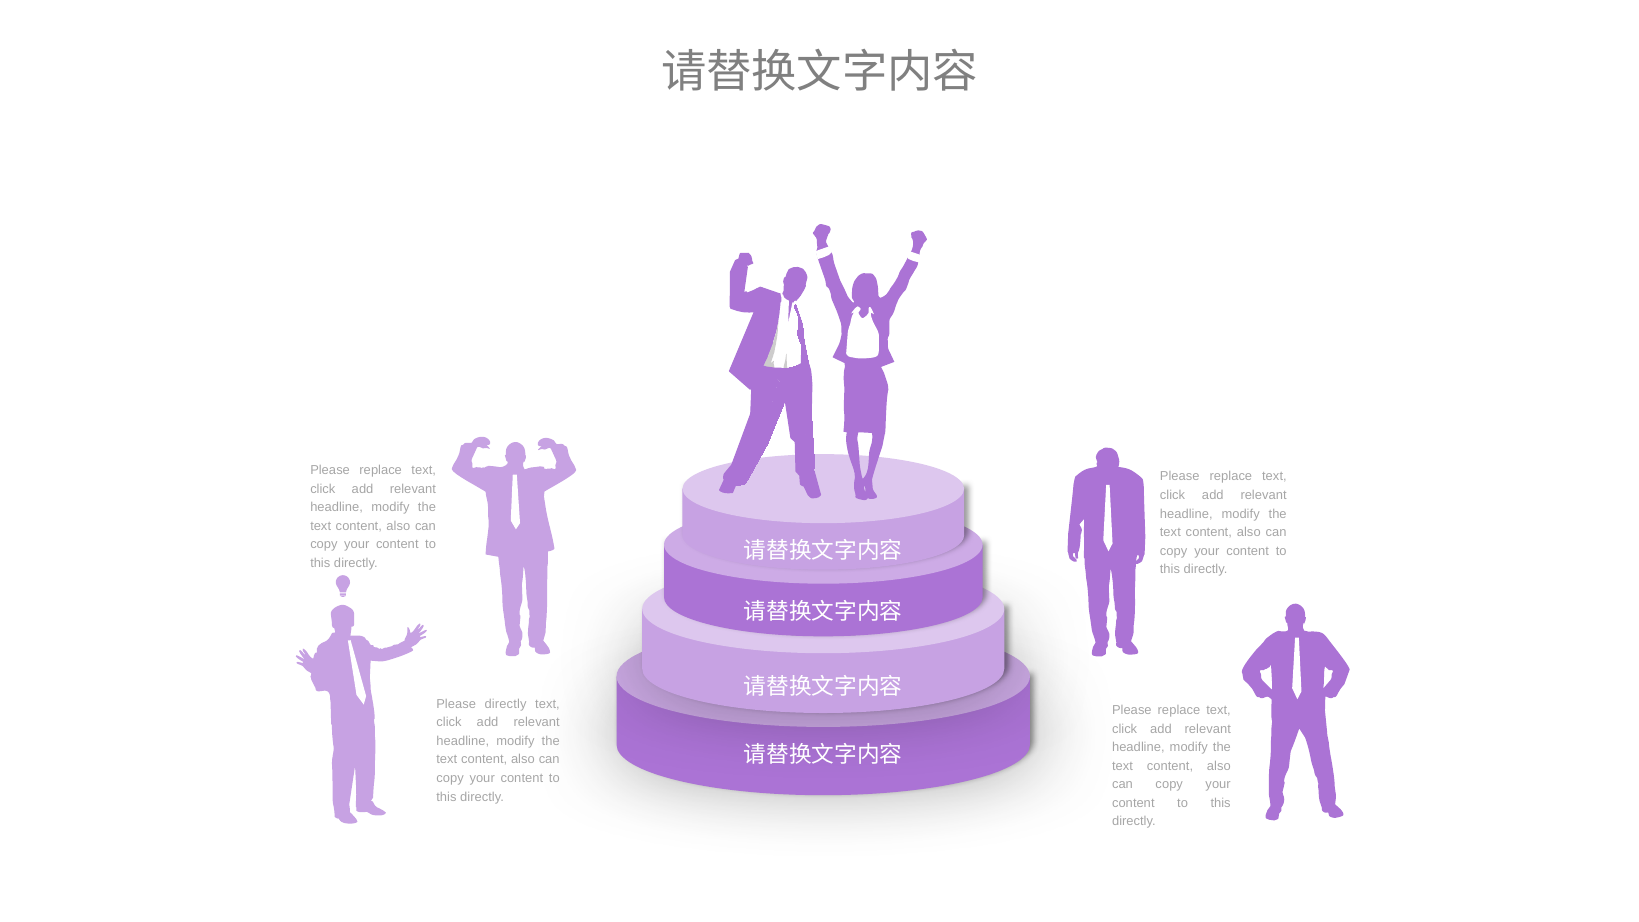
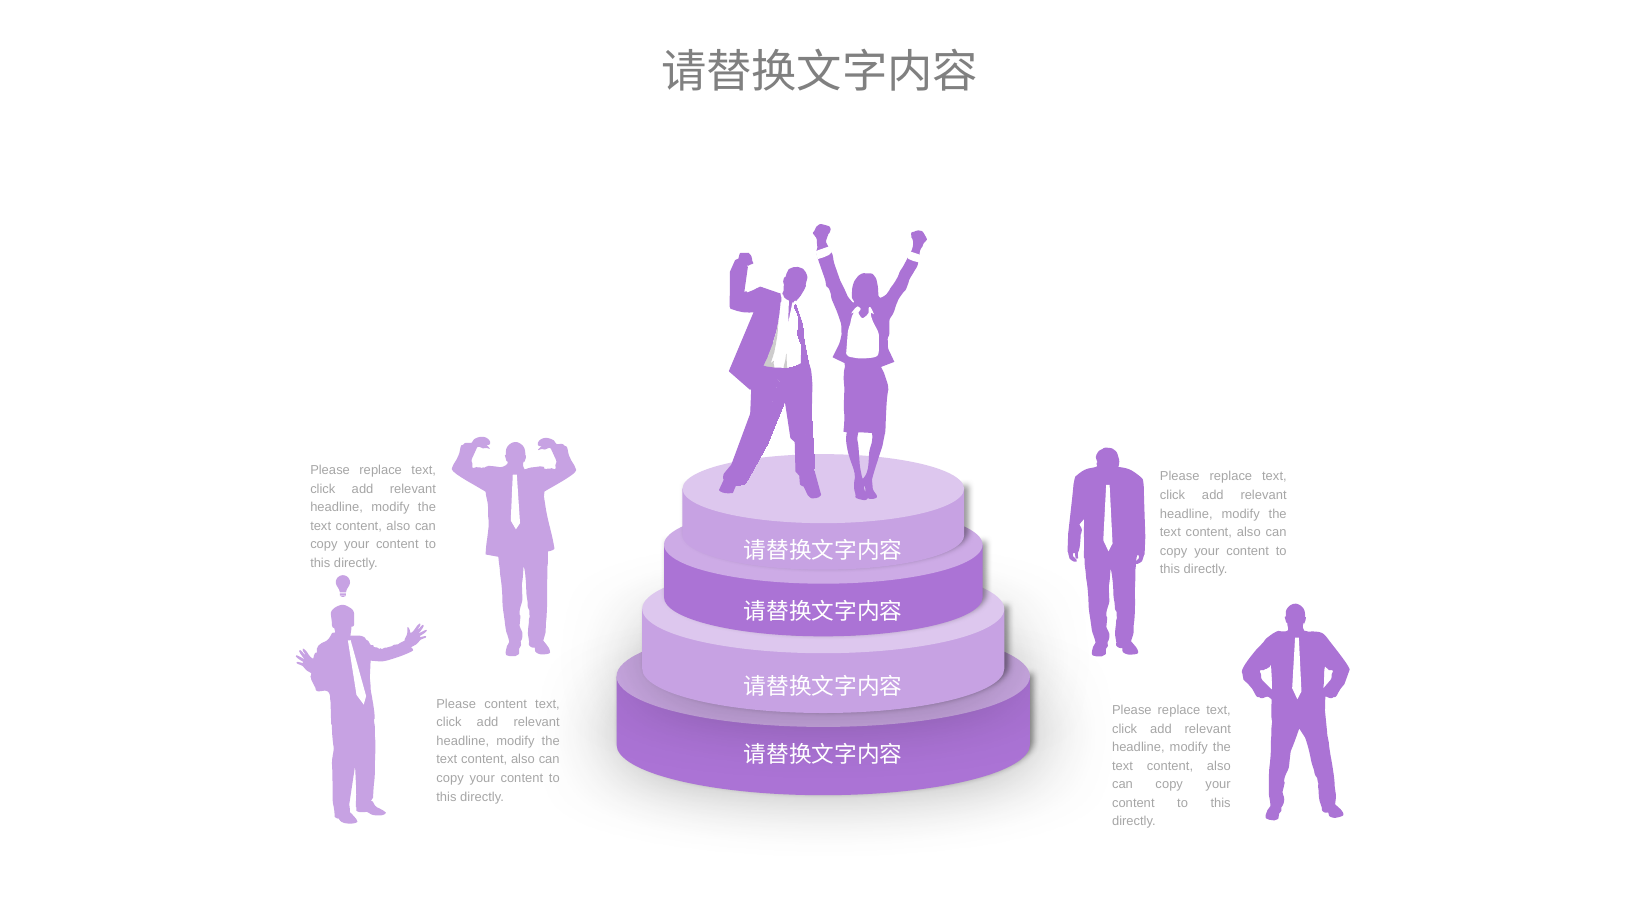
Please directly: directly -> content
